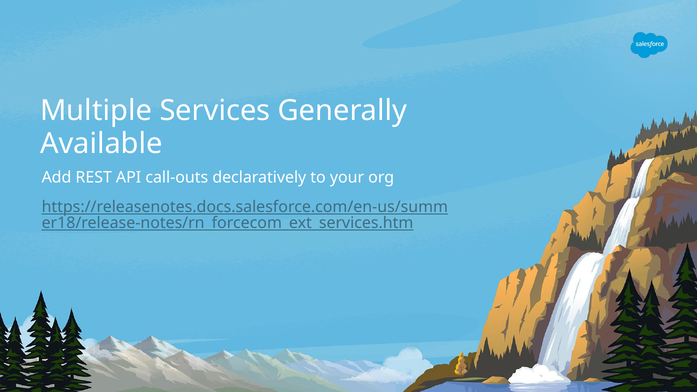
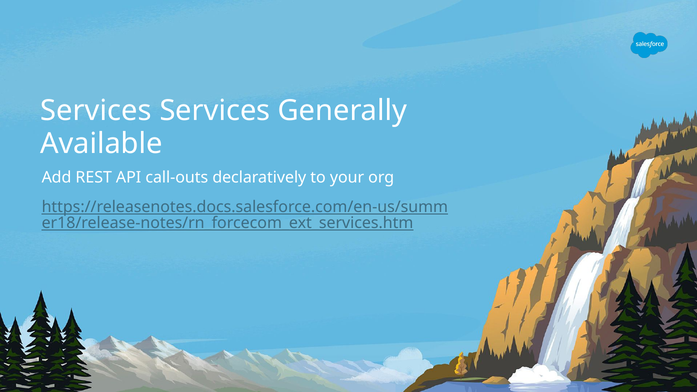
Multiple at (96, 111): Multiple -> Services
